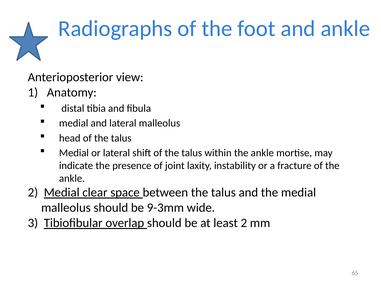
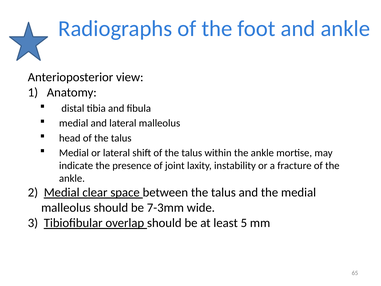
9-3mm: 9-3mm -> 7-3mm
least 2: 2 -> 5
